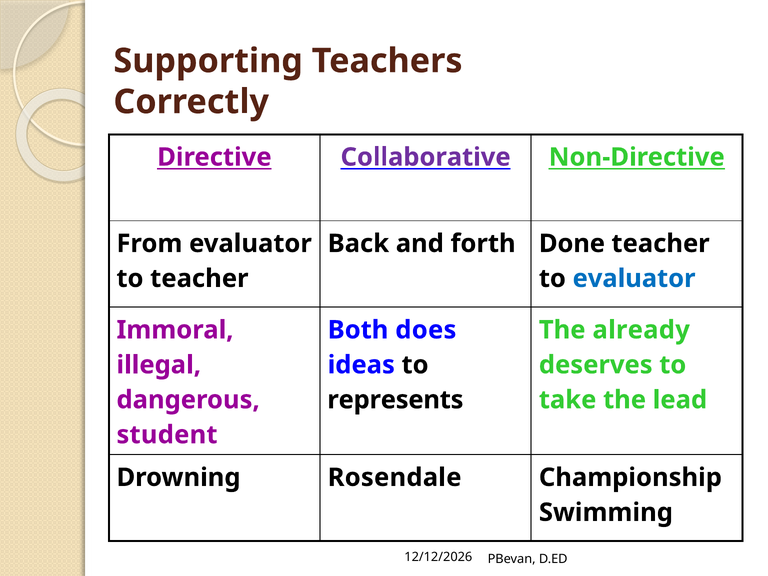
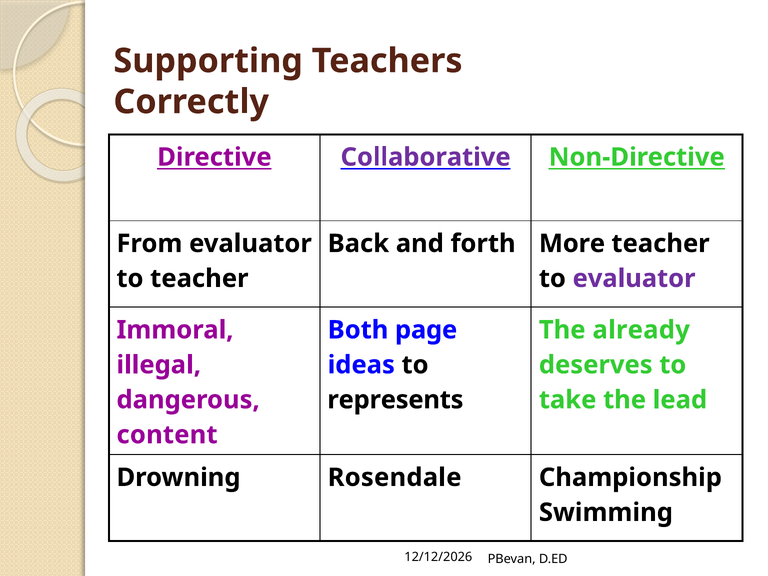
Done: Done -> More
evaluator at (634, 279) colour: blue -> purple
does: does -> page
student: student -> content
